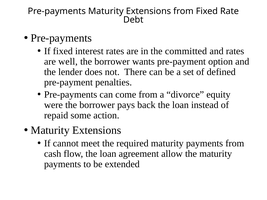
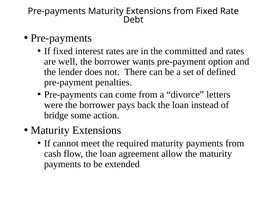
equity: equity -> letters
repaid: repaid -> bridge
